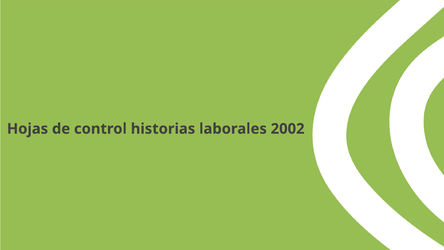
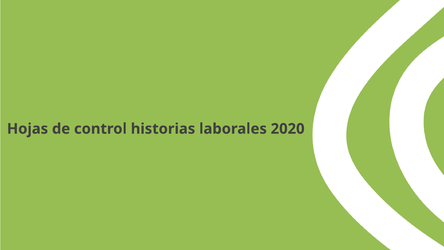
2002: 2002 -> 2020
